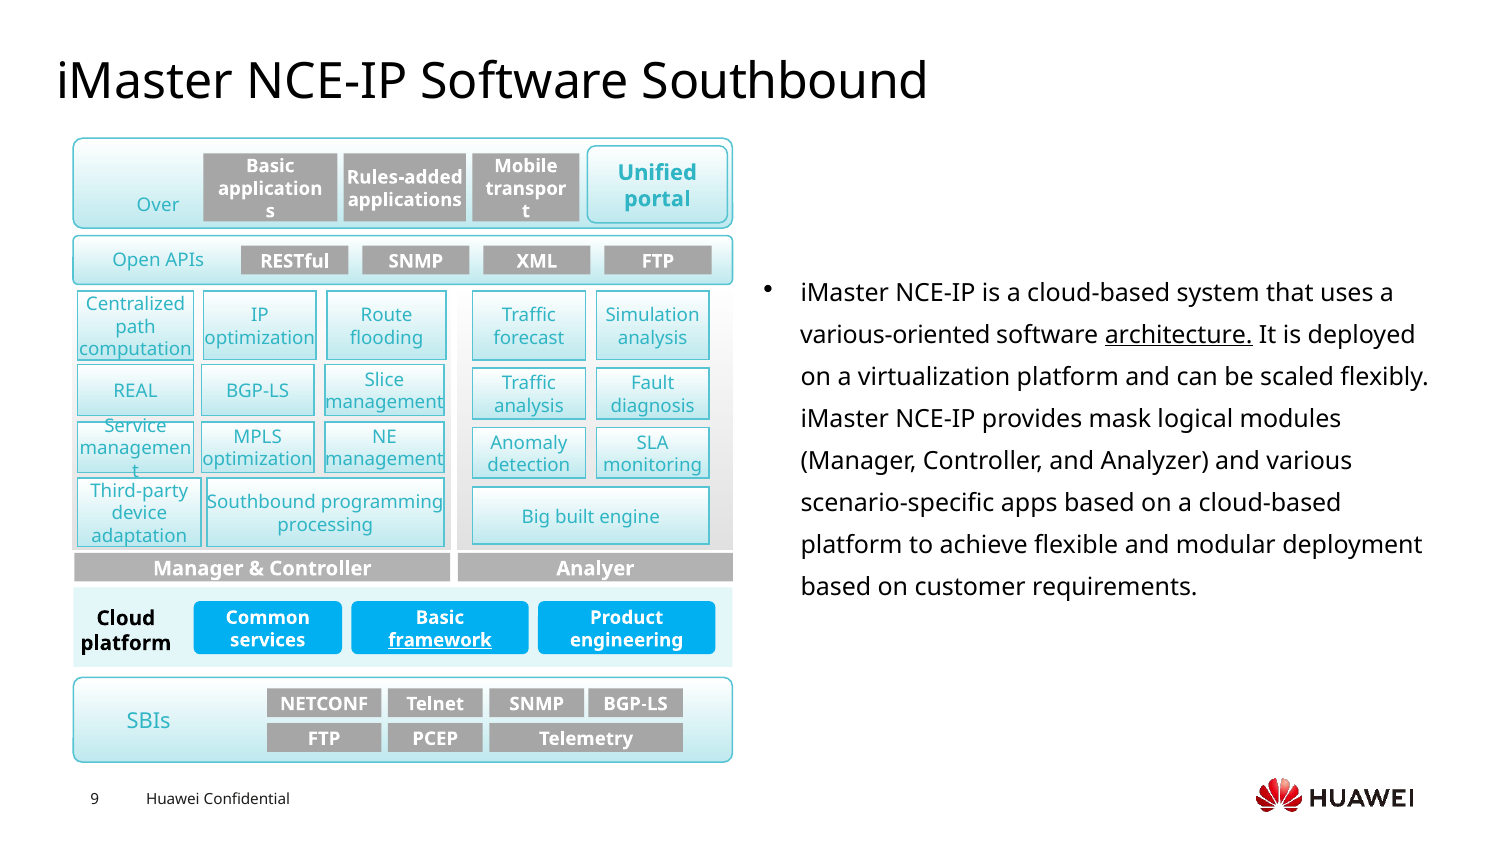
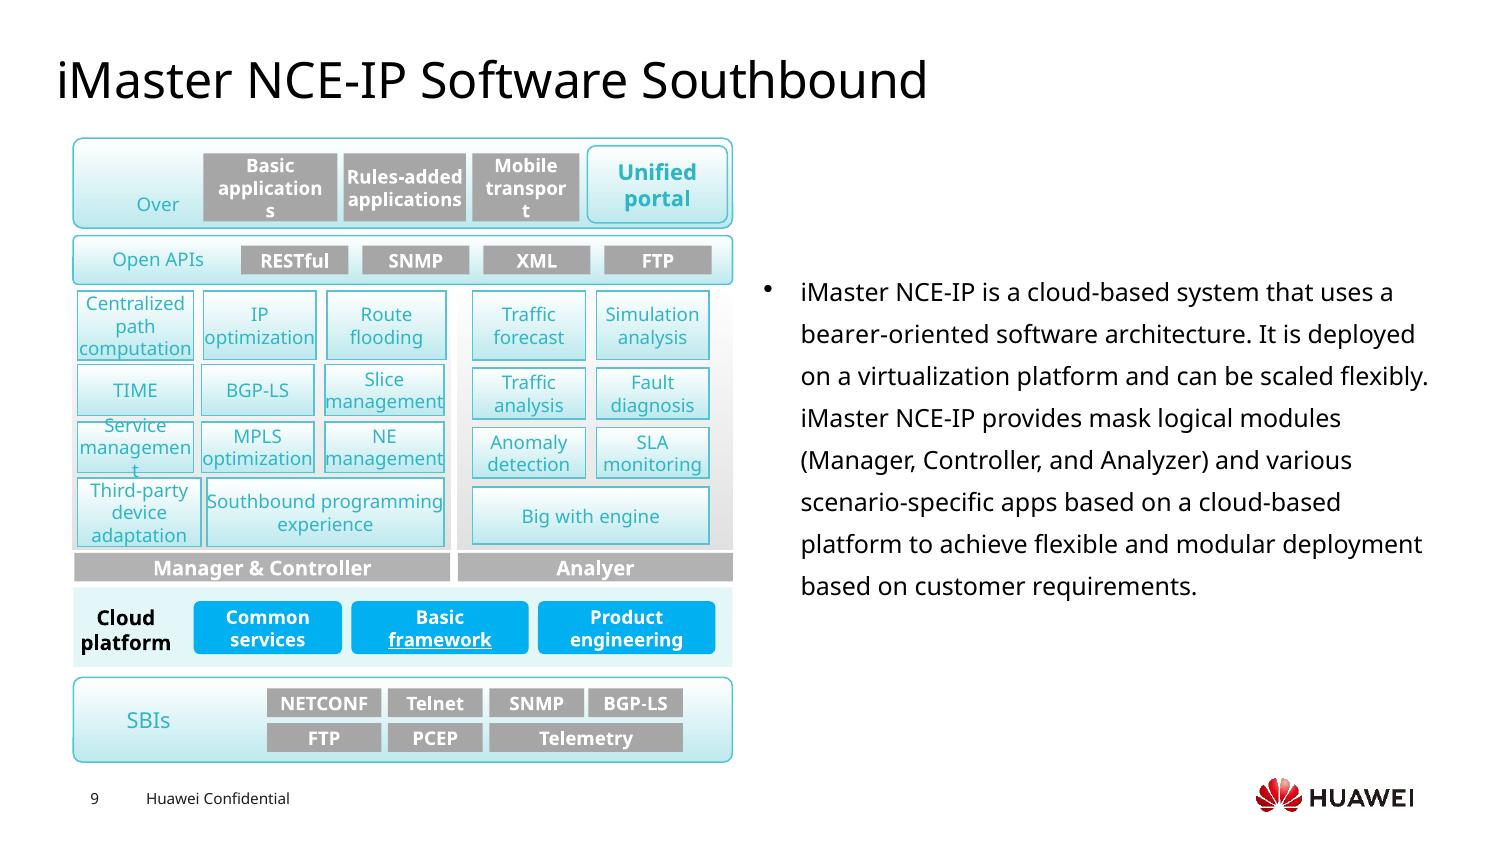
various-oriented: various-oriented -> bearer-oriented
architecture underline: present -> none
REAL: REAL -> TIME
processing: processing -> experience
built: built -> with
